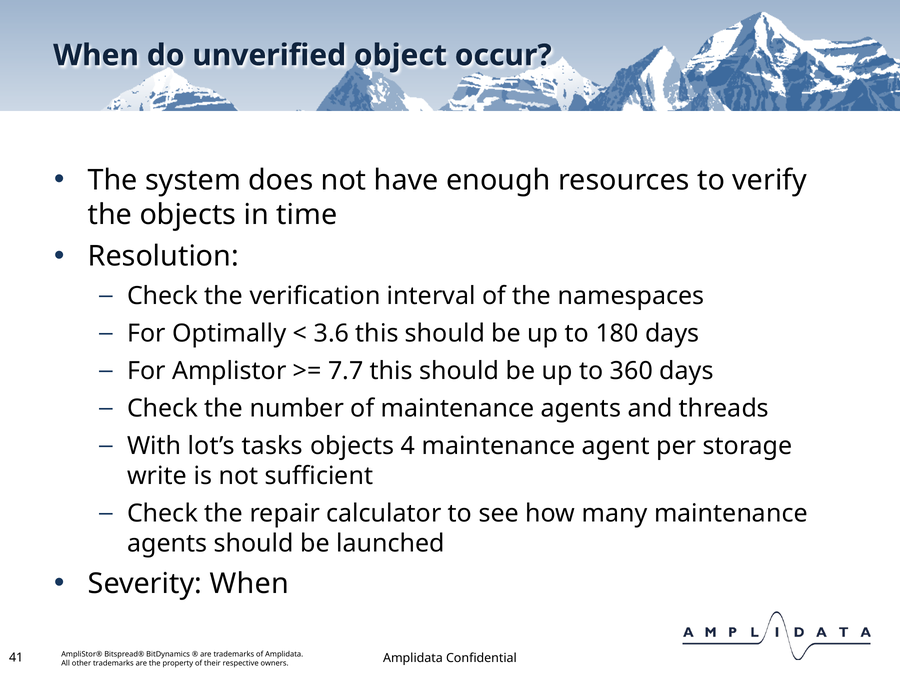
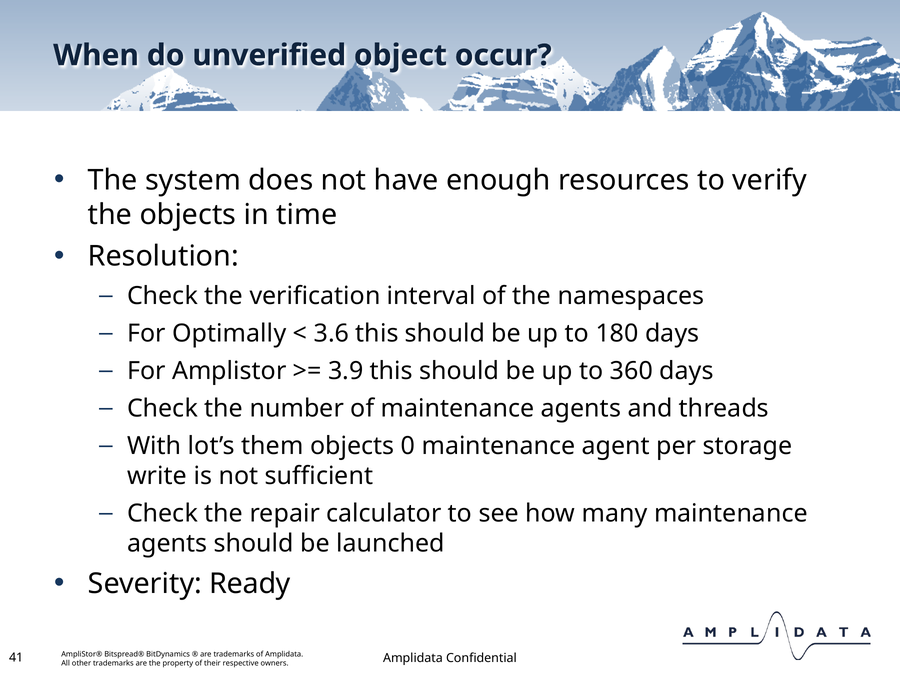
7.7: 7.7 -> 3.9
tasks: tasks -> them
4: 4 -> 0
Severity When: When -> Ready
